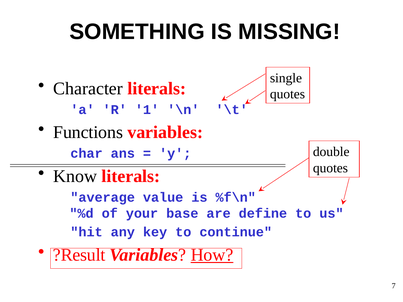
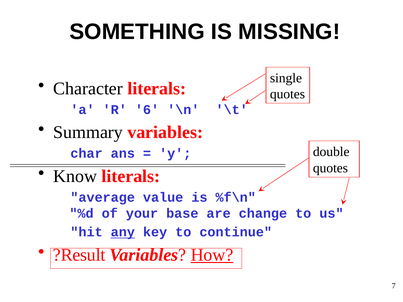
1: 1 -> 6
Functions: Functions -> Summary
define: define -> change
any underline: none -> present
